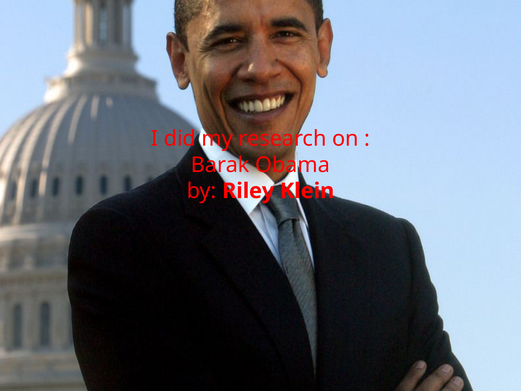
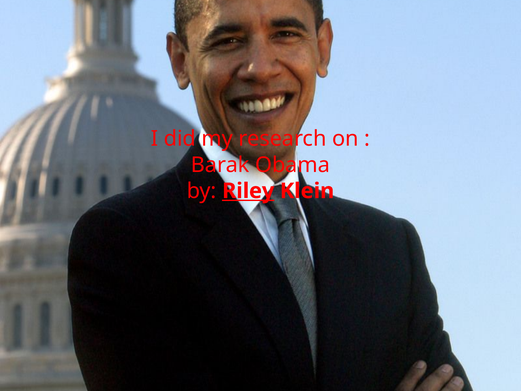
Riley underline: none -> present
